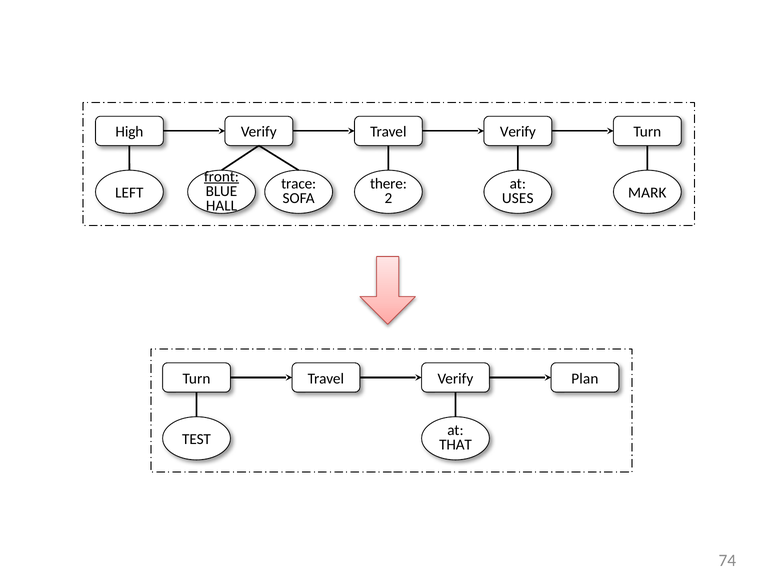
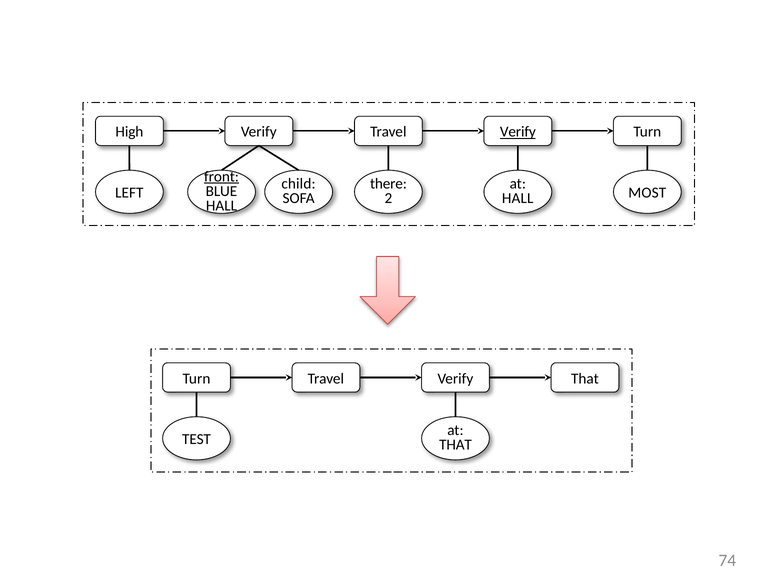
Verify at (518, 132) underline: none -> present
trace: trace -> child
MARK: MARK -> MOST
USES at (518, 199): USES -> HALL
Verify Plan: Plan -> That
